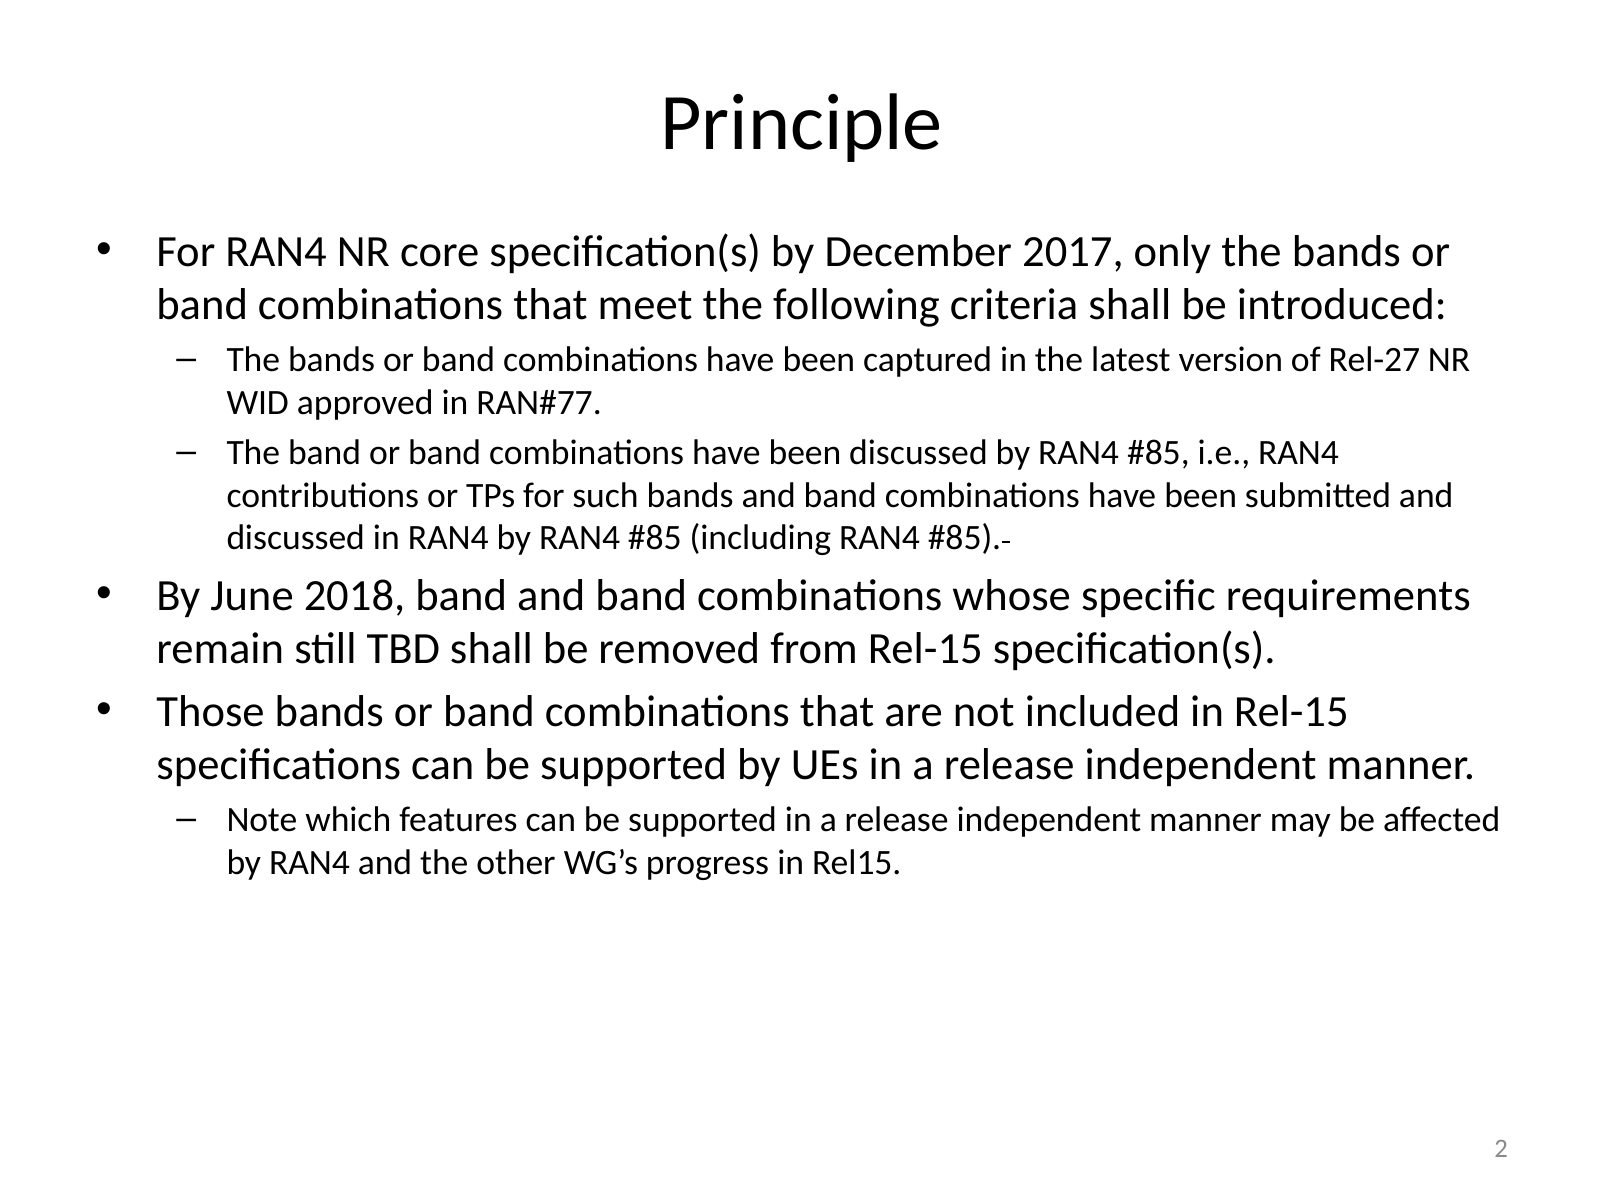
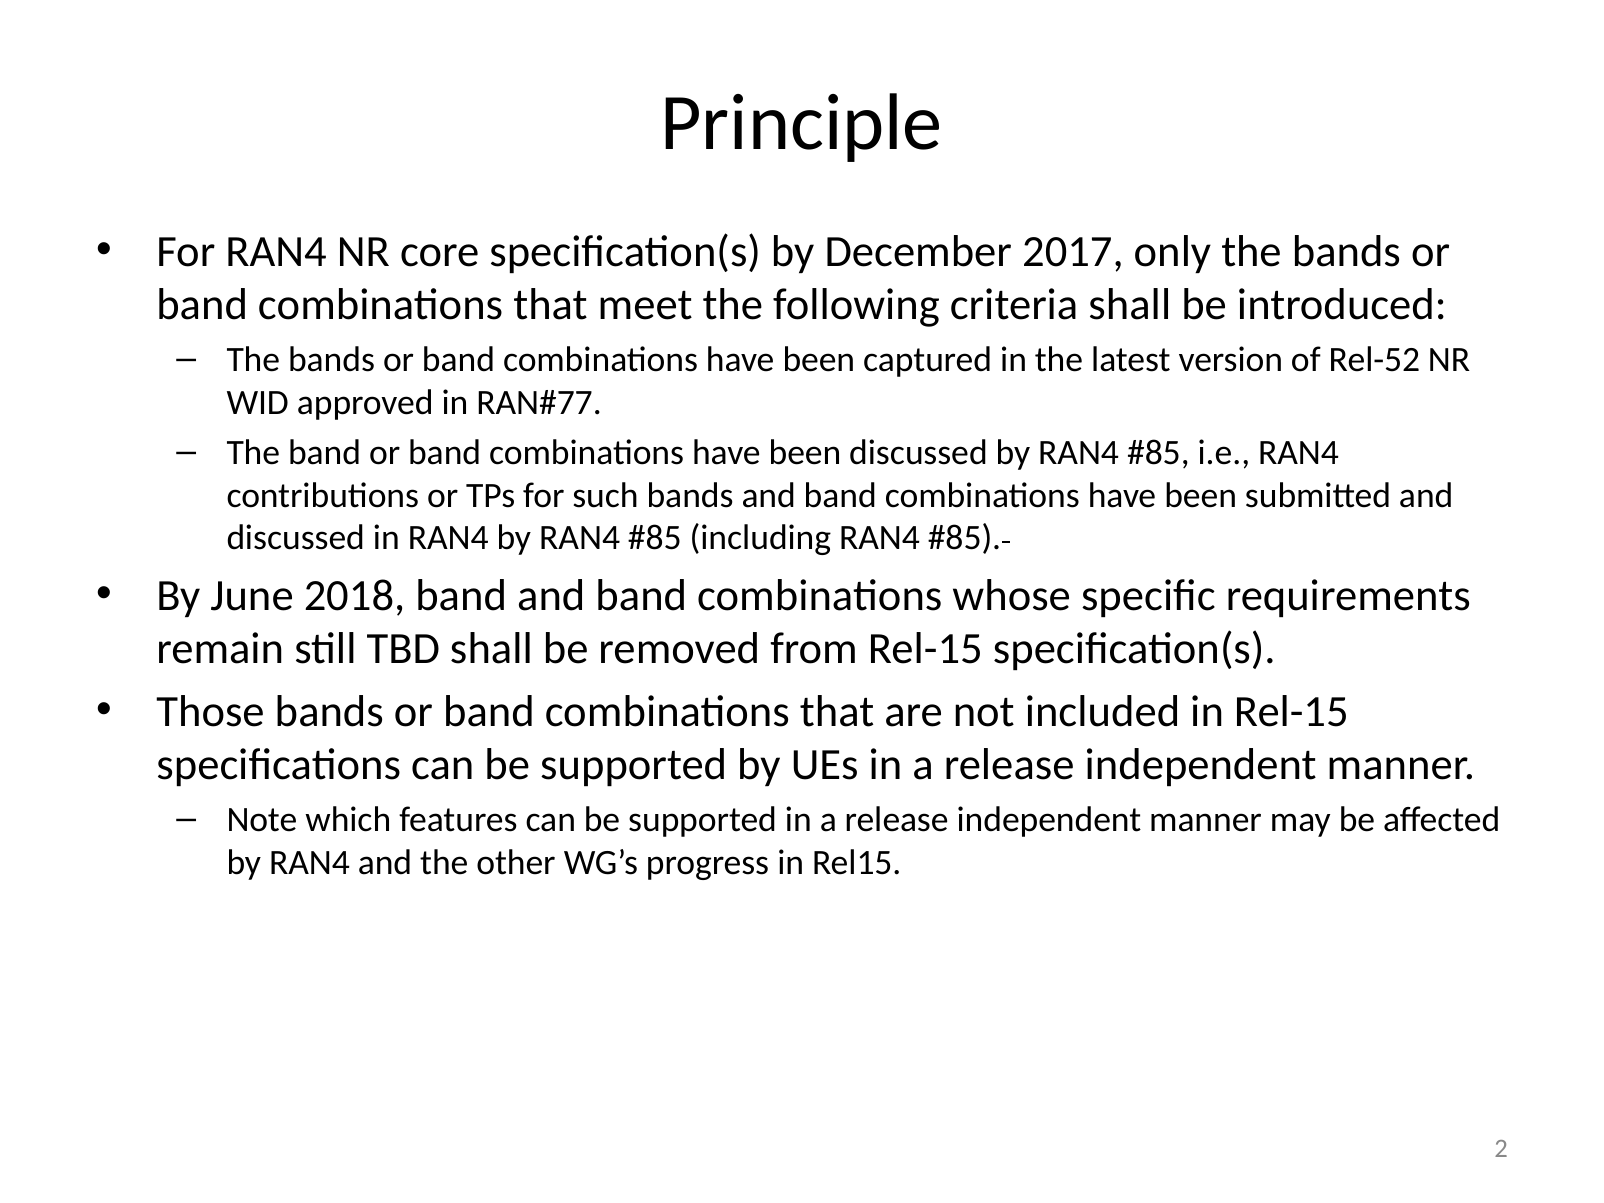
Rel-27: Rel-27 -> Rel-52
